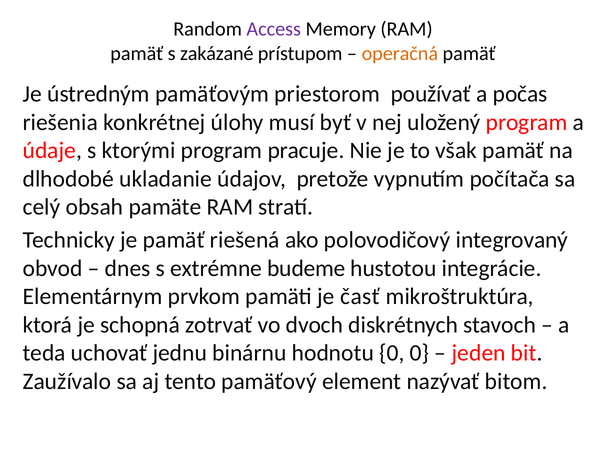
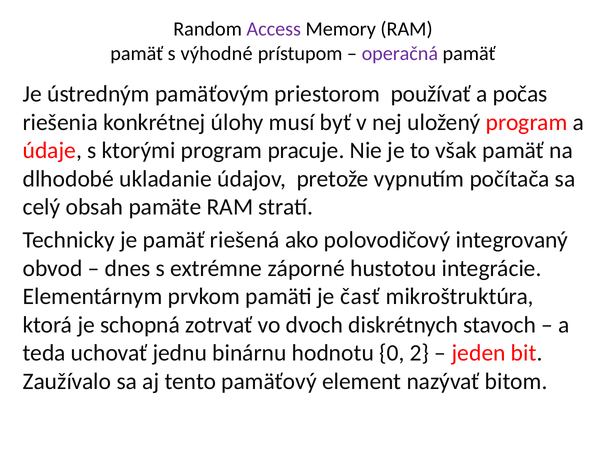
zakázané: zakázané -> výhodné
operačná colour: orange -> purple
budeme: budeme -> záporné
0 0: 0 -> 2
